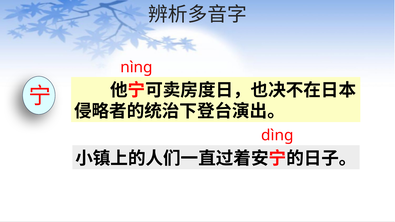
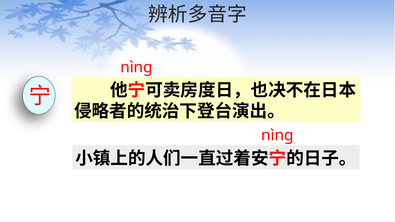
dìng at (277, 136): dìng -> nìng
